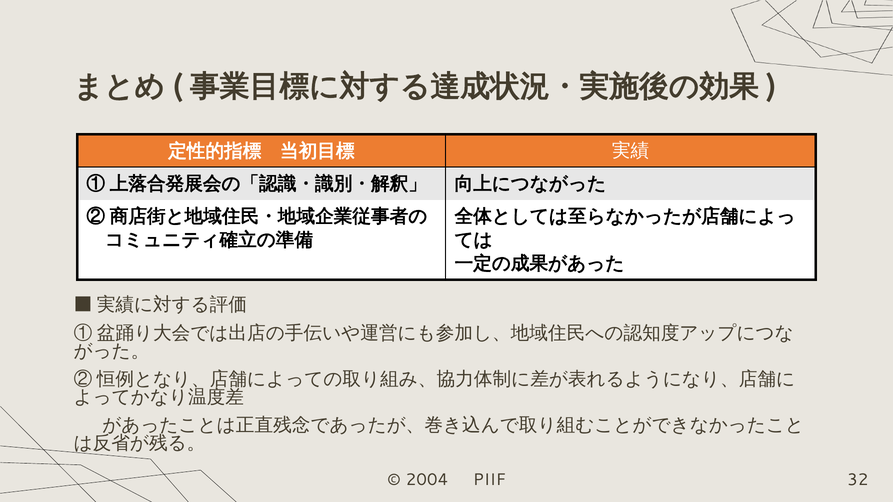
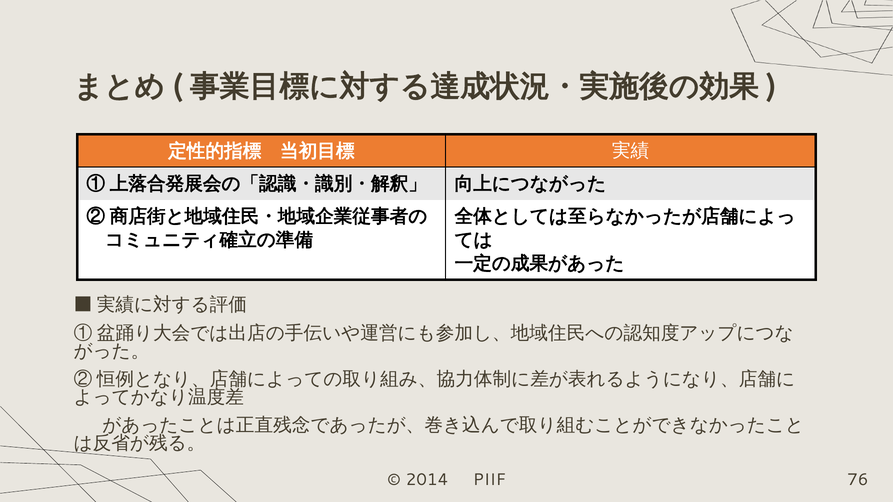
2004: 2004 -> 2014
32: 32 -> 76
